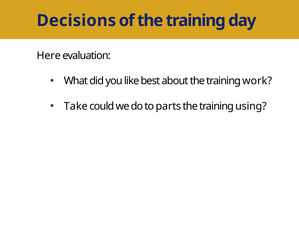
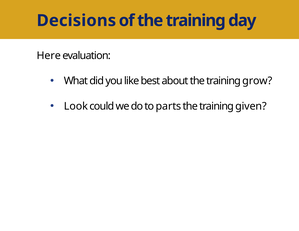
work: work -> grow
Take: Take -> Look
using: using -> given
